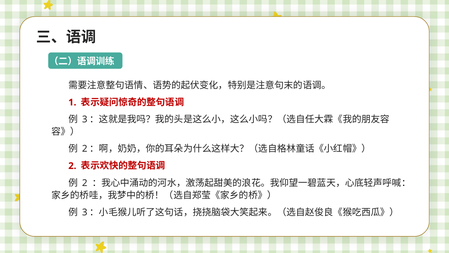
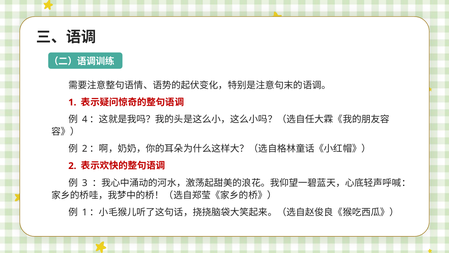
3 at (85, 119): 3 -> 4
2 at (85, 183): 2 -> 3
3 at (85, 212): 3 -> 1
